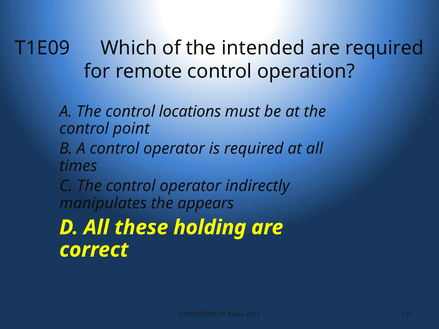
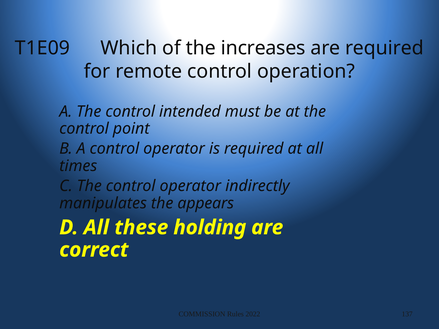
intended: intended -> increases
locations: locations -> intended
